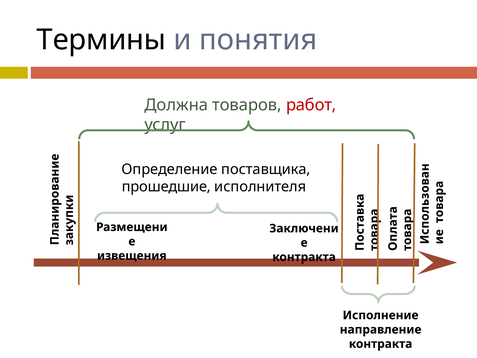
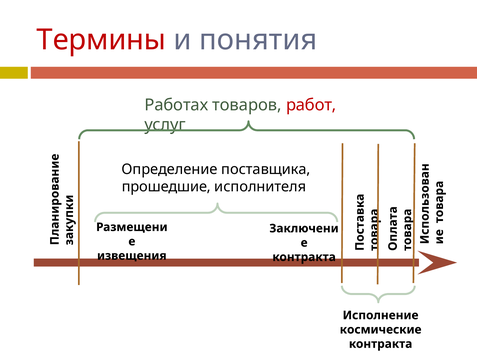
Термины colour: black -> red
Должна: Должна -> Работах
направление: направление -> космические
